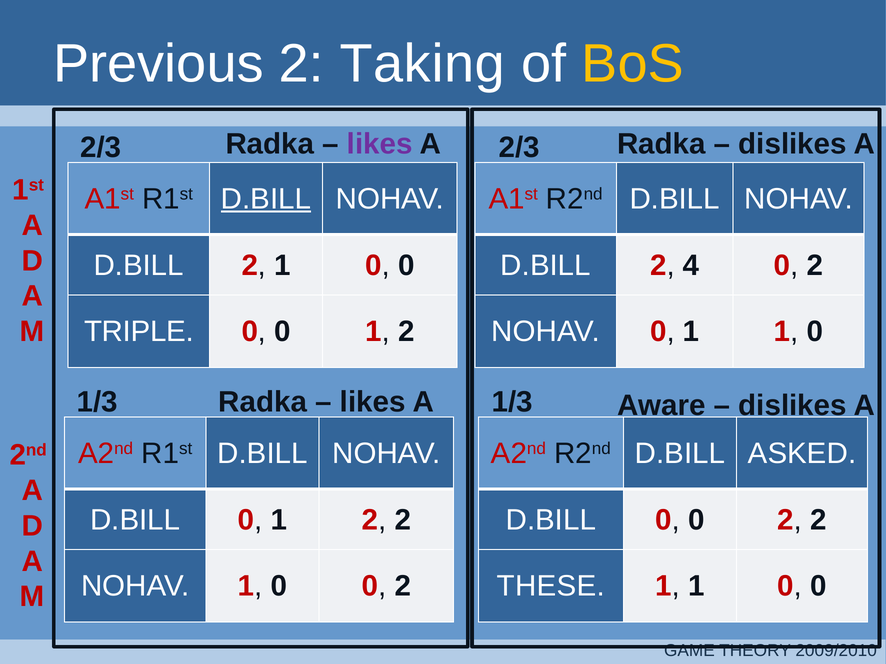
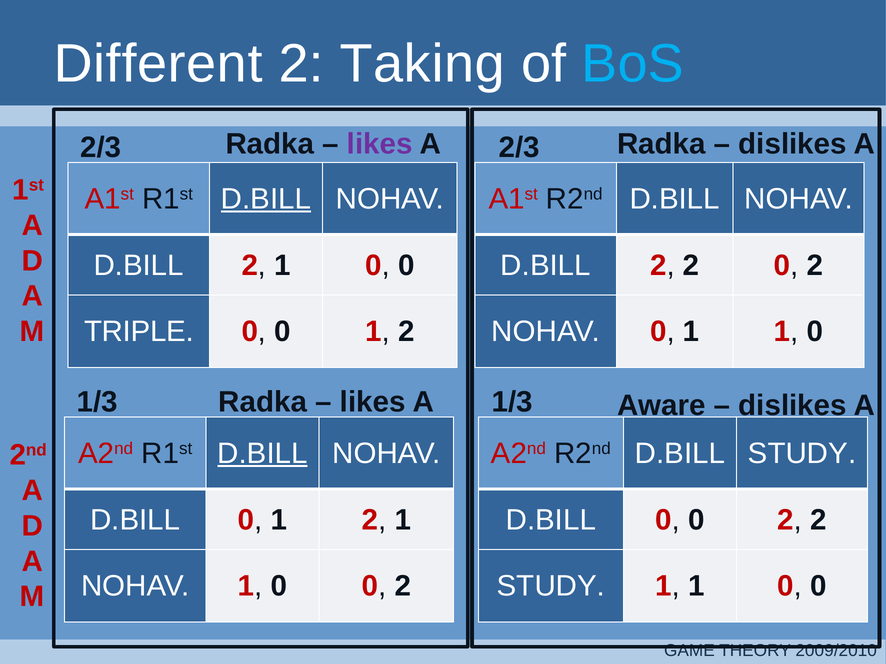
Previous: Previous -> Different
BoS colour: yellow -> light blue
D.BILL 2 4: 4 -> 2
D.BILL at (263, 454) underline: none -> present
D.BILL ASKED: ASKED -> STUDY
1 2 2: 2 -> 1
THESE at (551, 587): THESE -> STUDY
